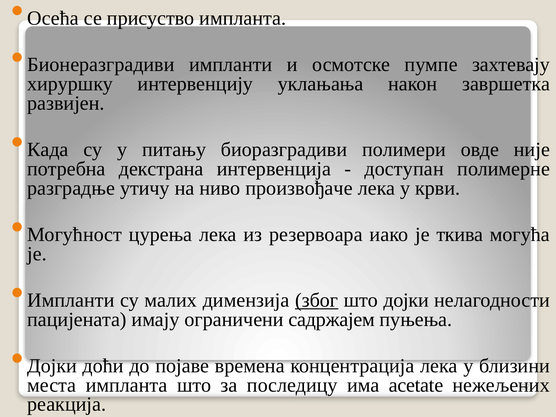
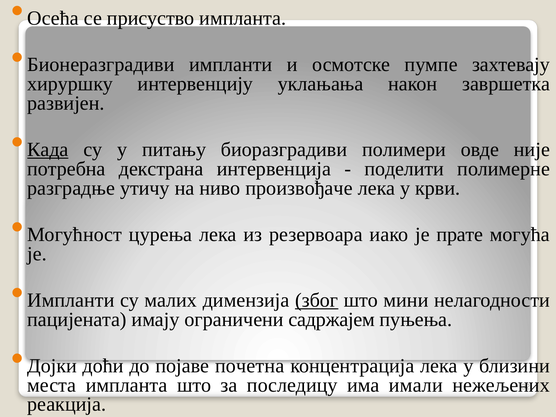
Када underline: none -> present
доступан: доступан -> поделити
ткива: ткива -> прате
што дојки: дојки -> мини
времена: времена -> почетна
acetate: acetate -> имали
